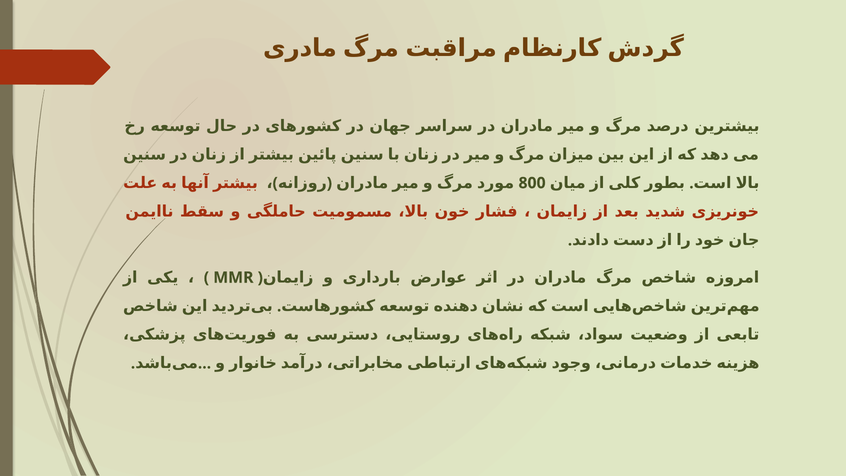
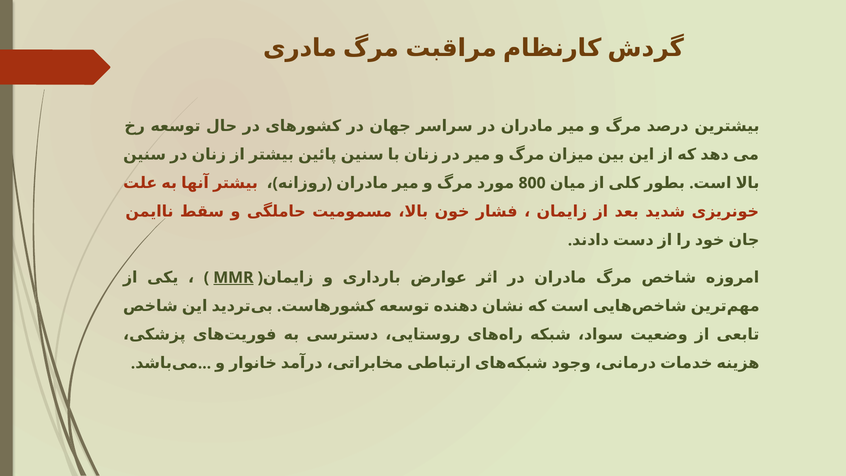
MMR underline: none -> present
